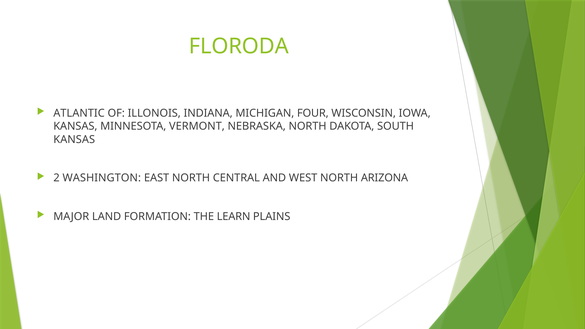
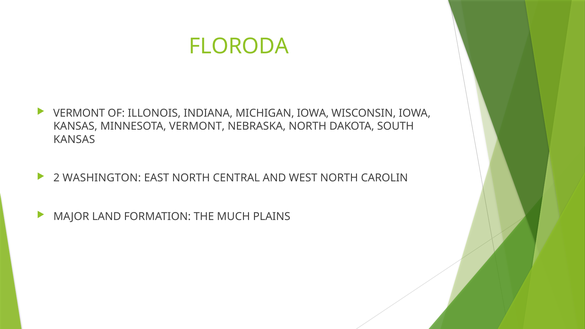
ATLANTIC at (79, 113): ATLANTIC -> VERMONT
MICHIGAN FOUR: FOUR -> IOWA
ARIZONA: ARIZONA -> CAROLIN
LEARN: LEARN -> MUCH
